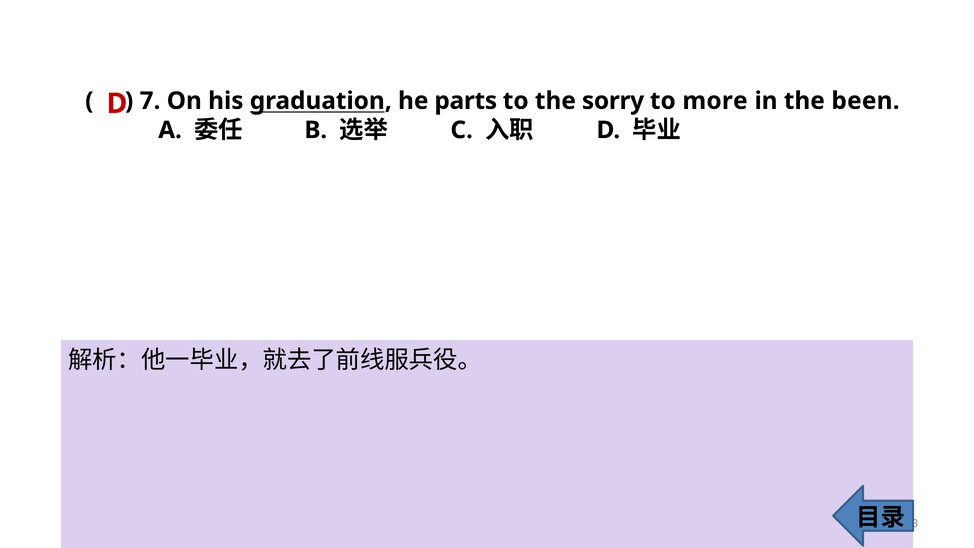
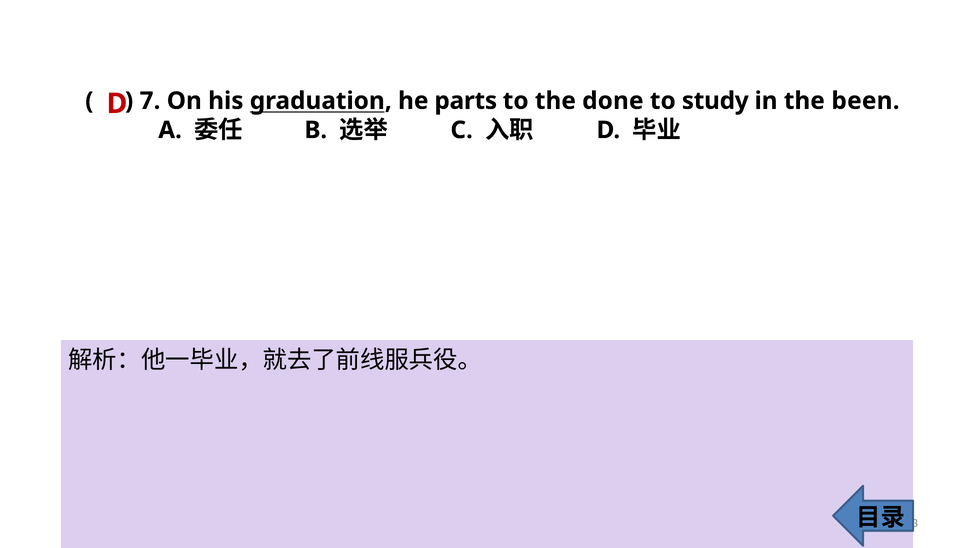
sorry: sorry -> done
more: more -> study
